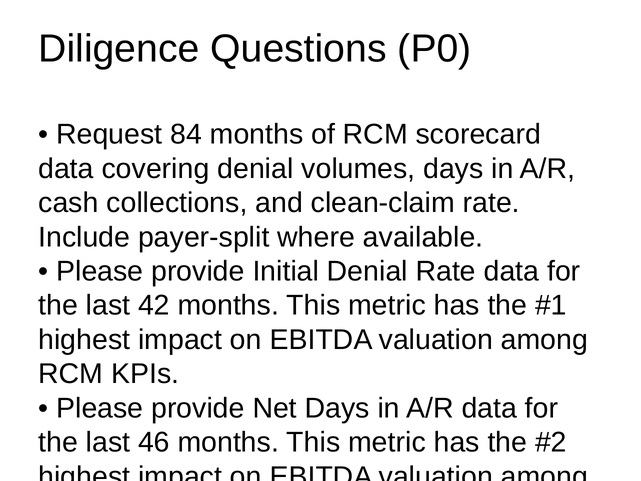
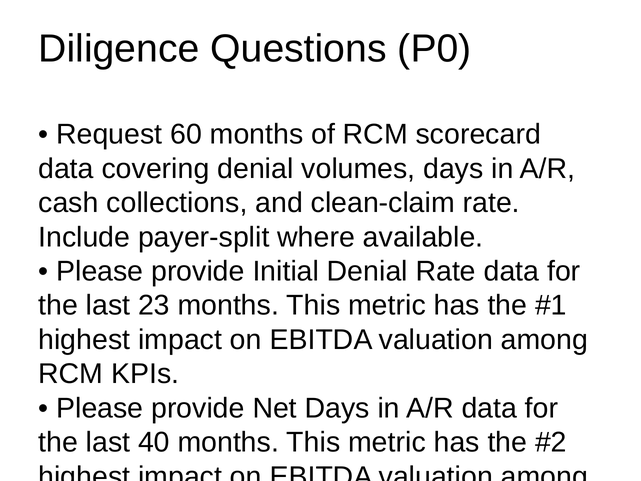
84: 84 -> 60
42: 42 -> 23
46: 46 -> 40
